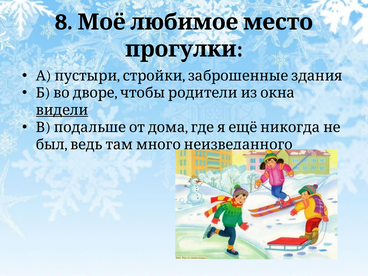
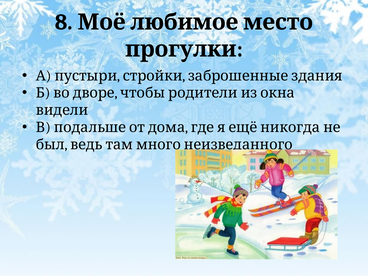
видели underline: present -> none
